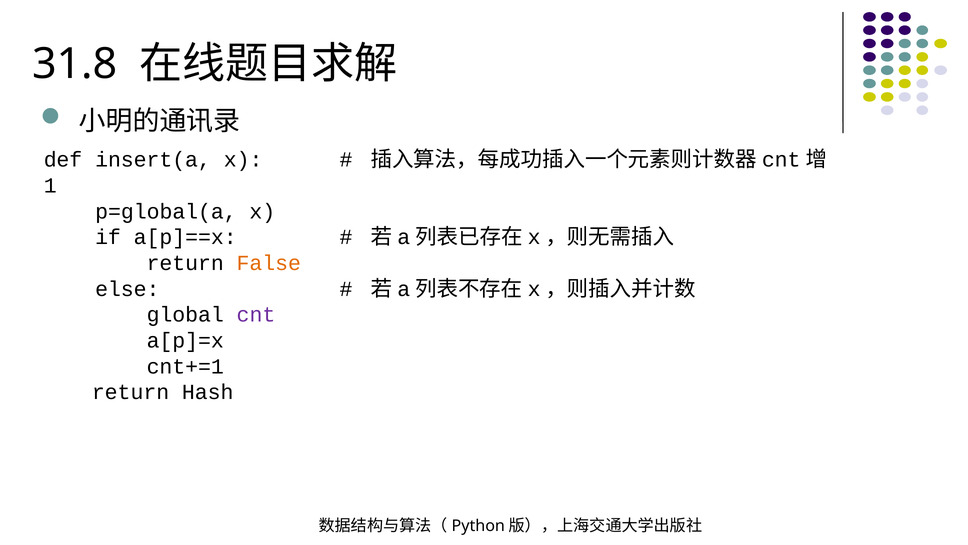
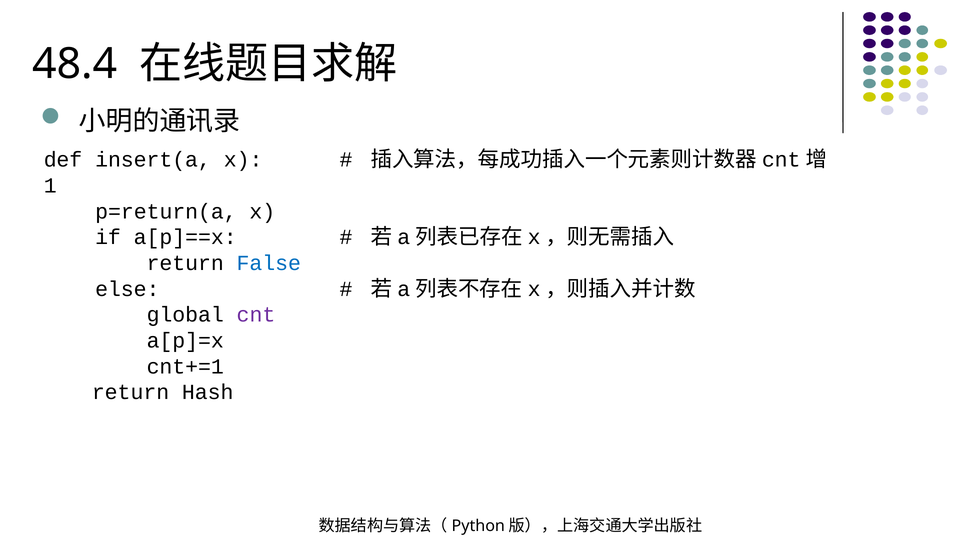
31.8: 31.8 -> 48.4
p=global(a: p=global(a -> p=return(a
False colour: orange -> blue
